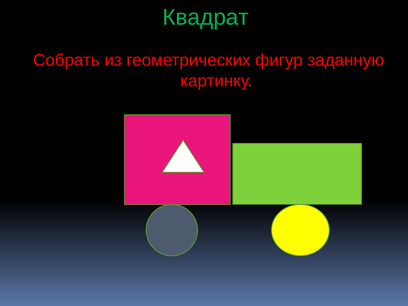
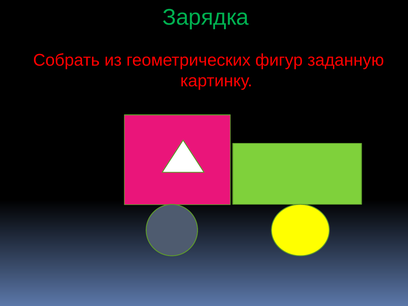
Квадрат: Квадрат -> Зарядка
